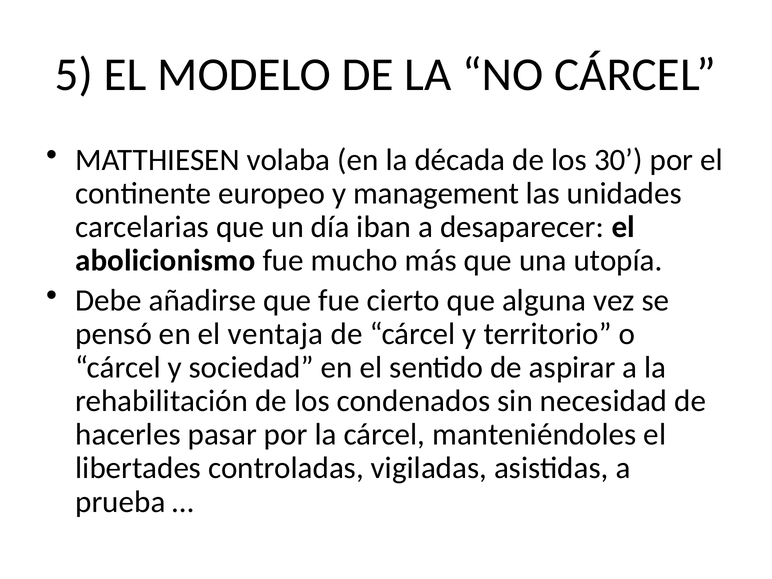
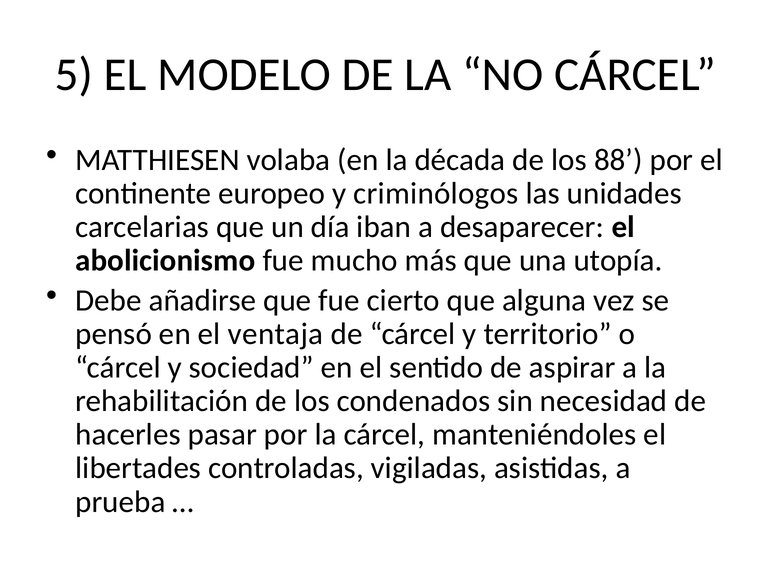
30: 30 -> 88
management: management -> criminólogos
